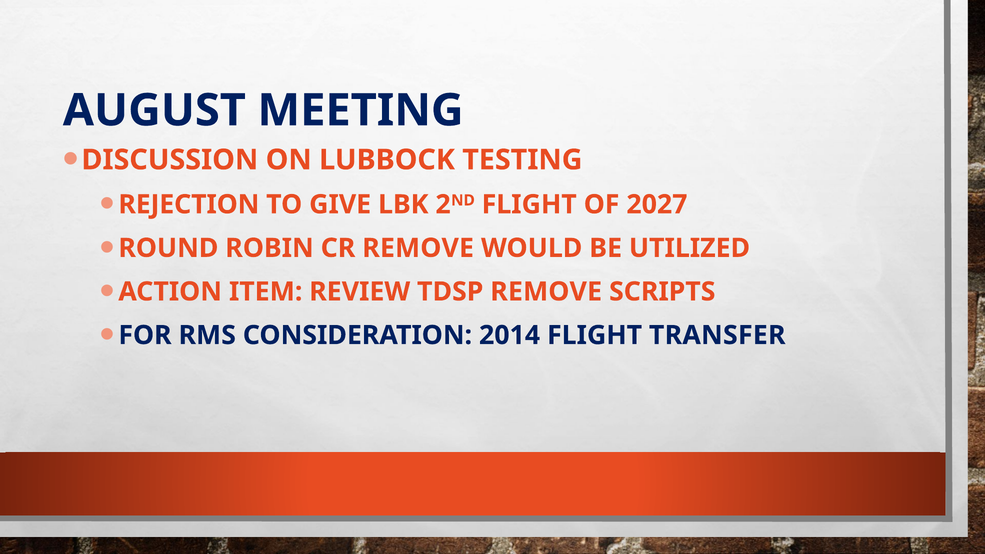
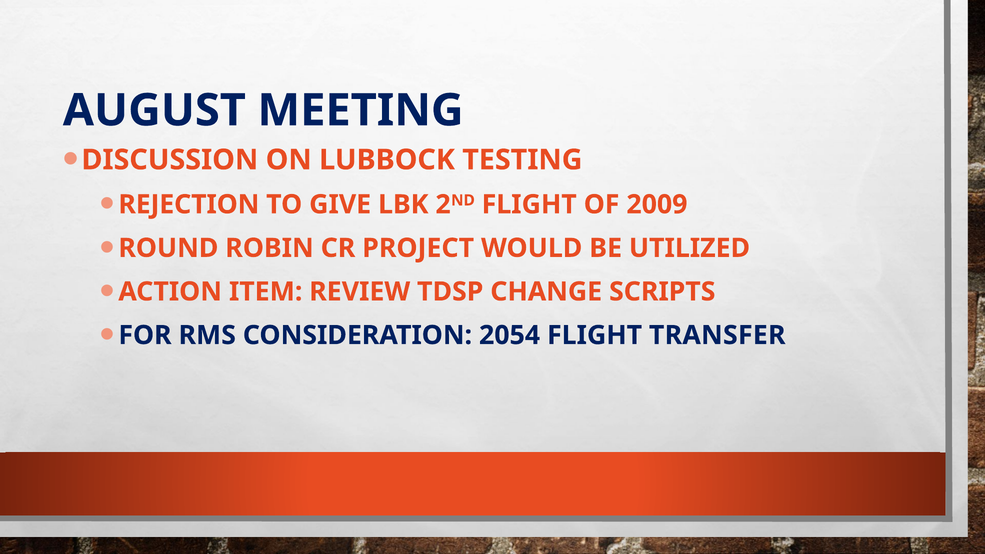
2027: 2027 -> 2009
CR REMOVE: REMOVE -> PROJECT
TDSP REMOVE: REMOVE -> CHANGE
2014: 2014 -> 2054
